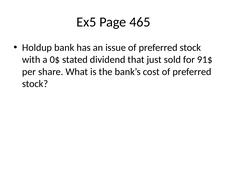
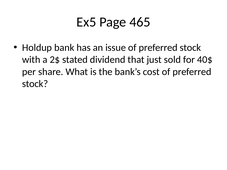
0$: 0$ -> 2$
91$: 91$ -> 40$
